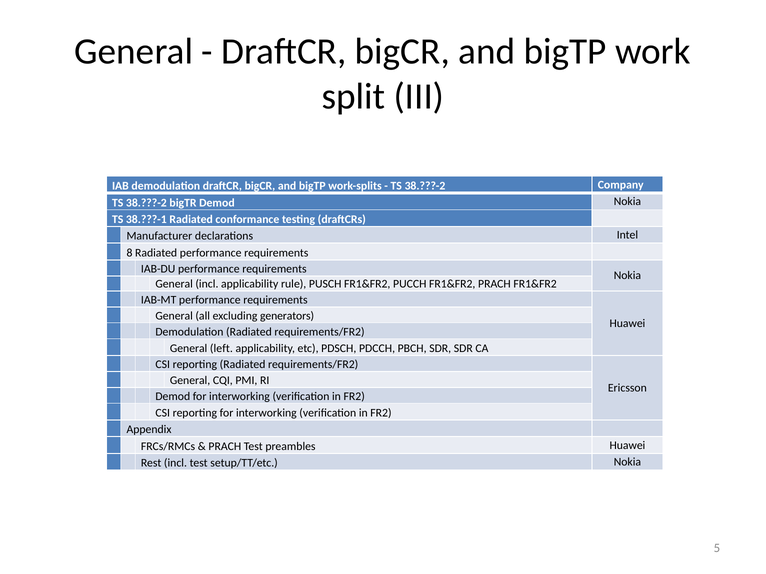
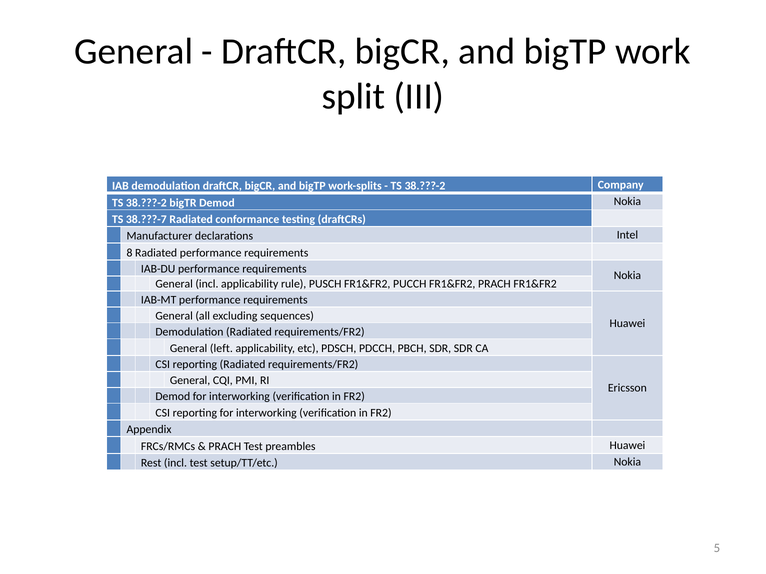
38.???-1: 38.???-1 -> 38.???-7
generators: generators -> sequences
